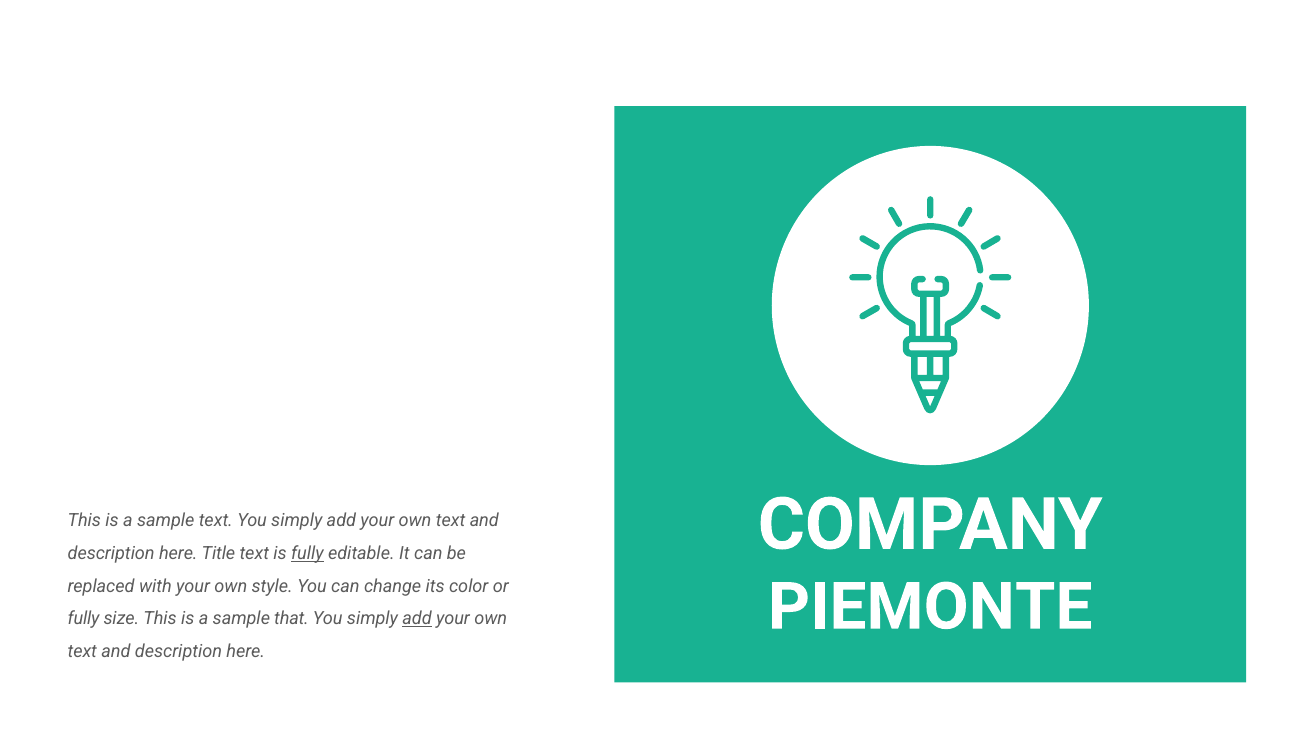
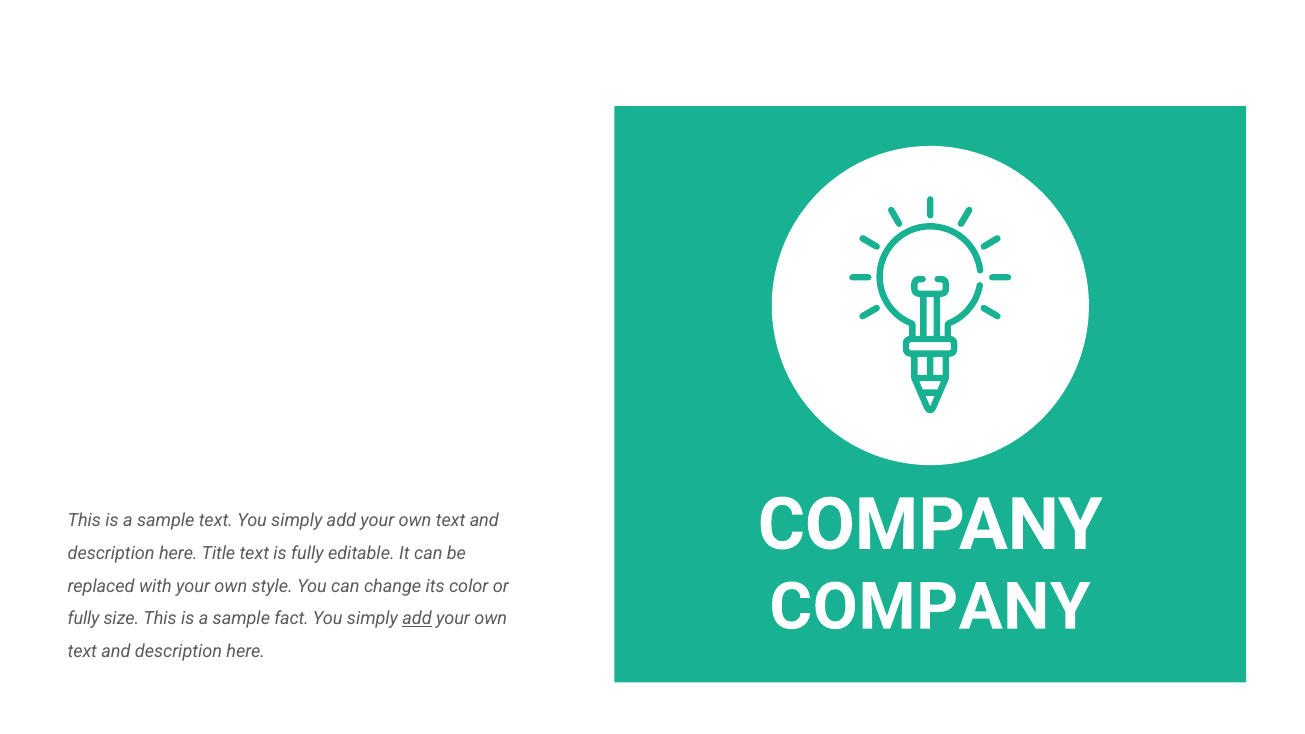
fully at (307, 554) underline: present -> none
PIEMONTE at (930, 607): PIEMONTE -> COMPANY
that: that -> fact
